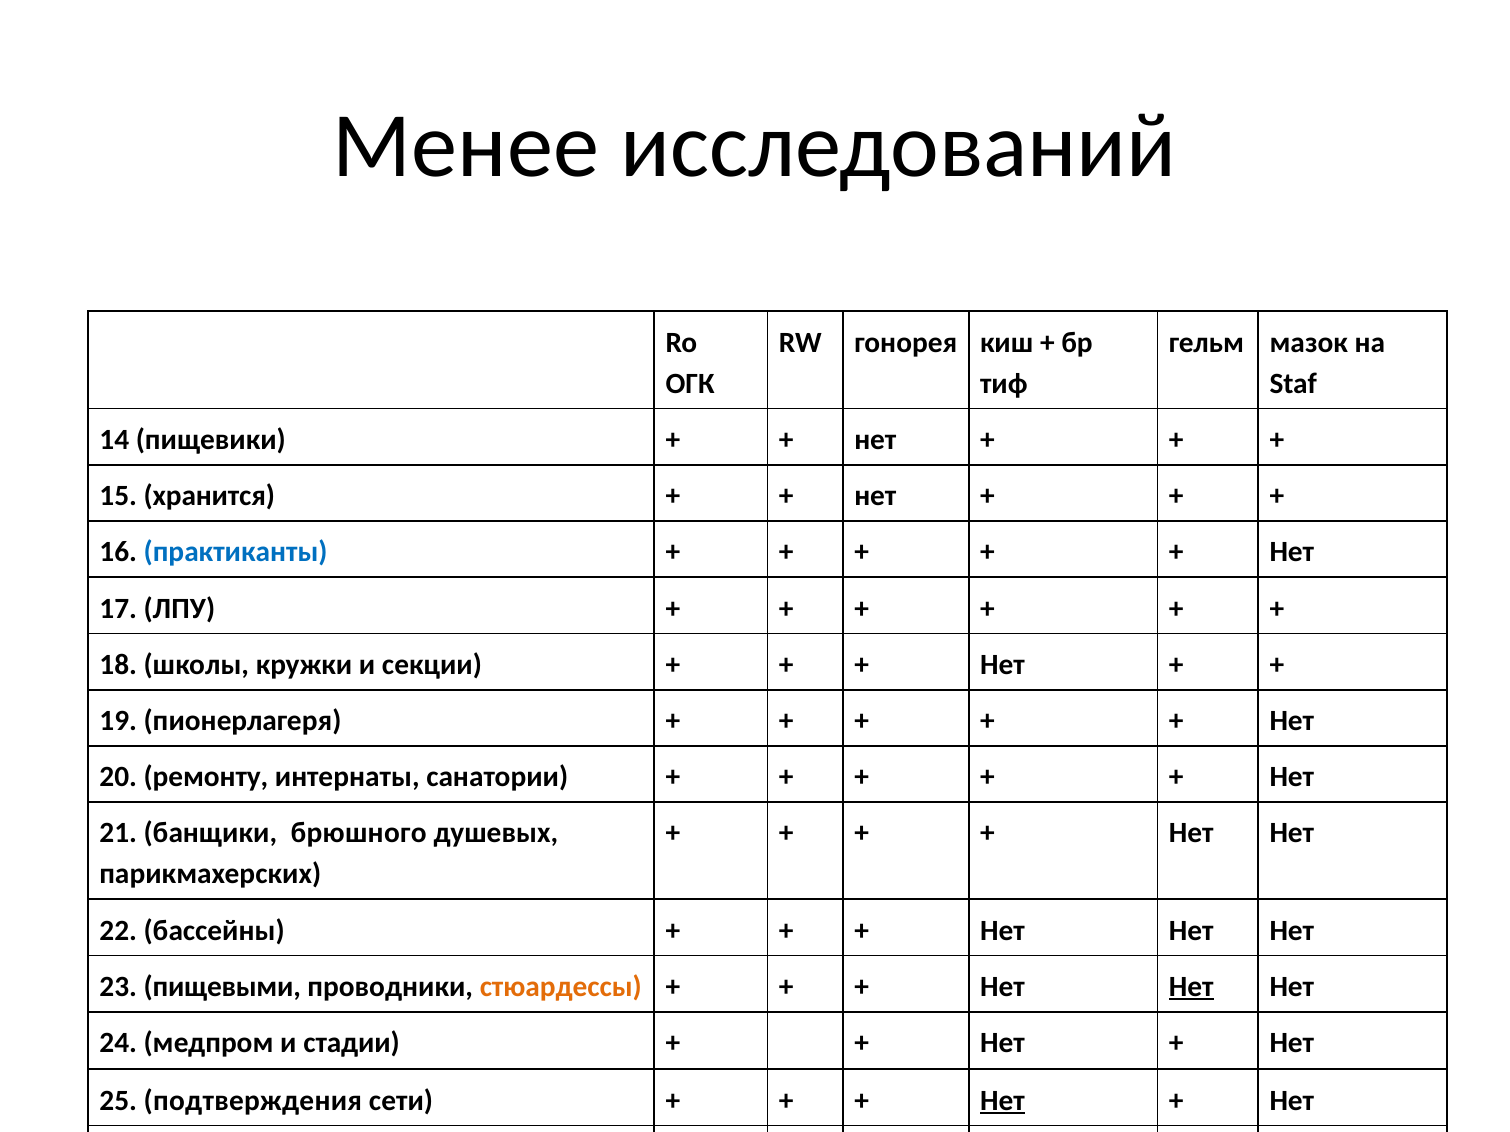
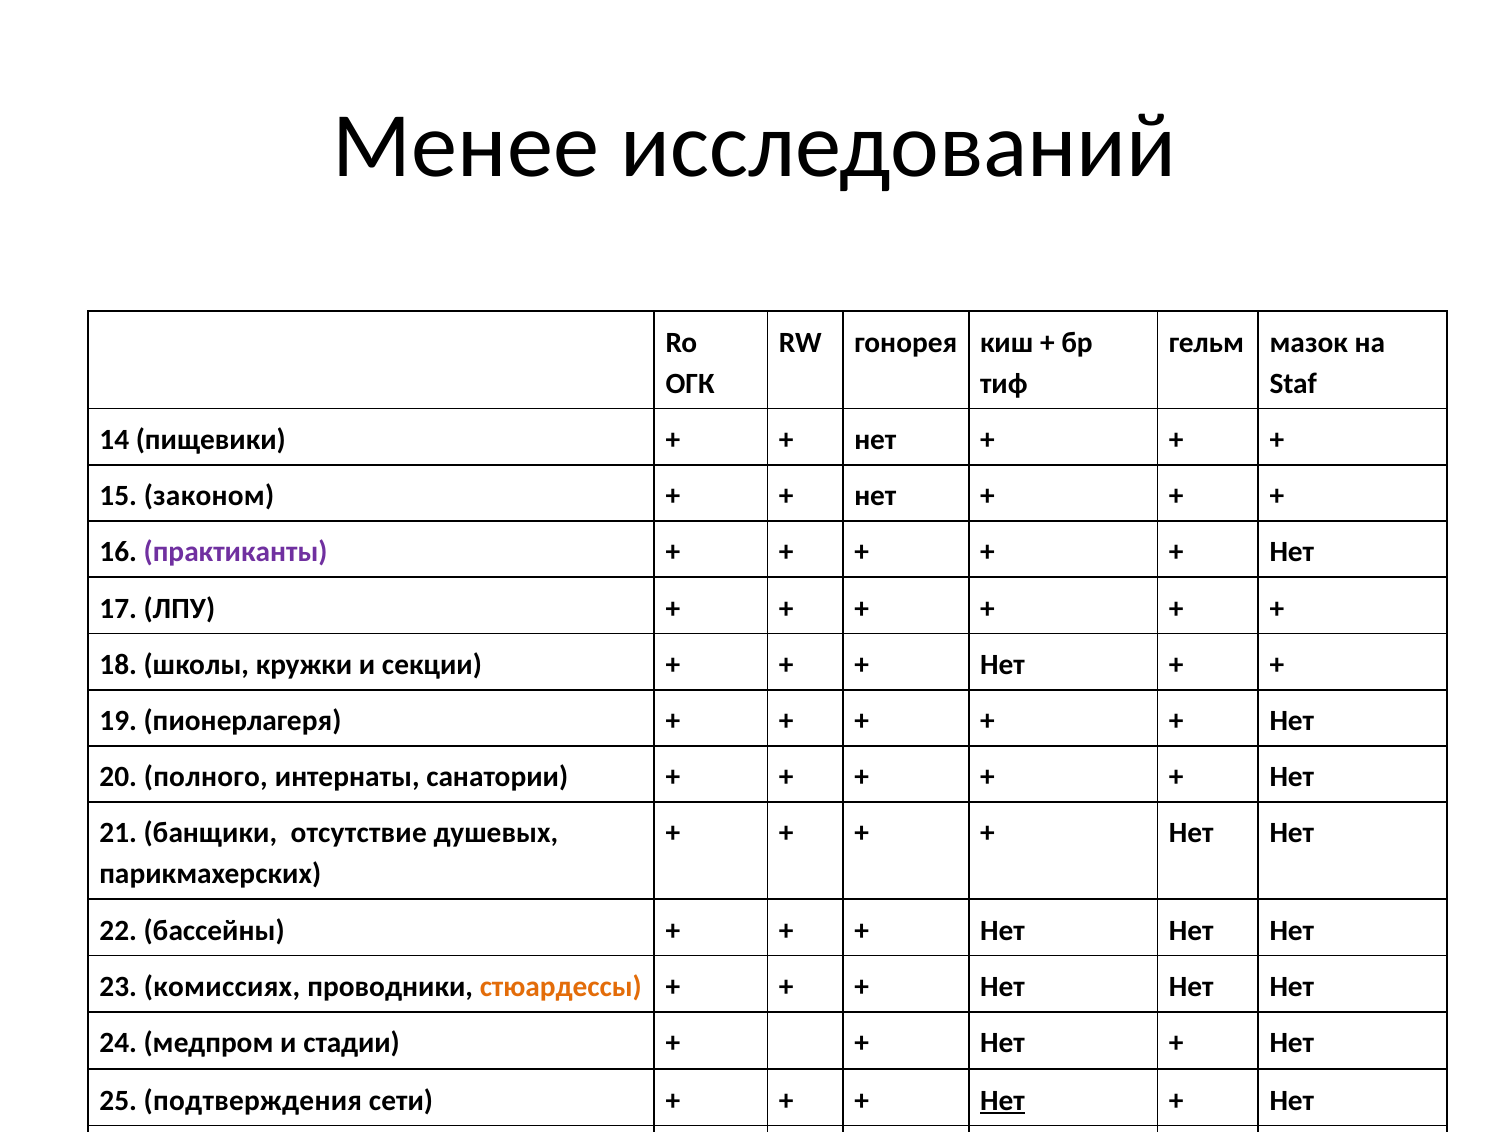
хранится: хранится -> законом
практиканты colour: blue -> purple
ремонту: ремонту -> полного
брюшного: брюшного -> отсутствие
пищевыми: пищевыми -> комиссиях
Нет at (1191, 987) underline: present -> none
